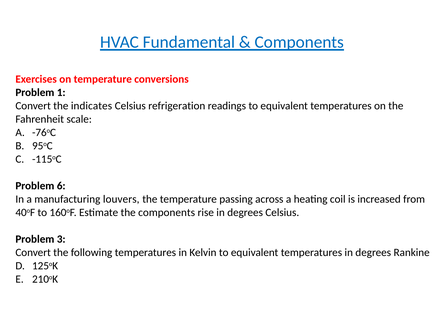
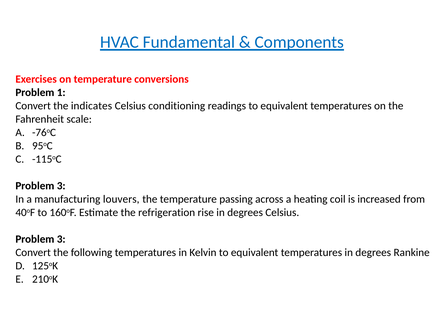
refrigeration: refrigeration -> conditioning
6 at (61, 186): 6 -> 3
the components: components -> refrigeration
